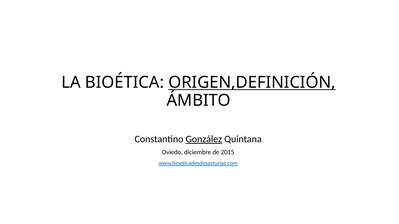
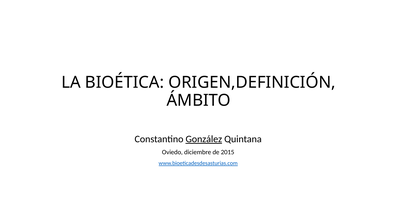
ORIGEN,DEFINICIÓN underline: present -> none
